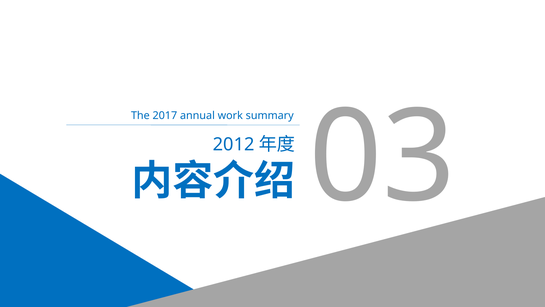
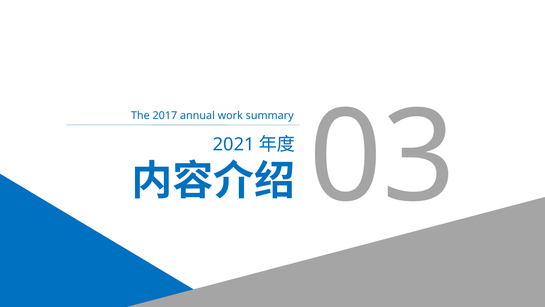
2012: 2012 -> 2021
